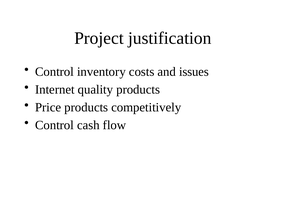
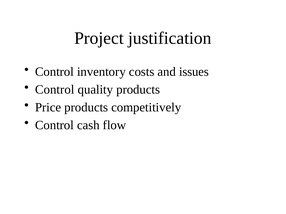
Internet at (55, 90): Internet -> Control
